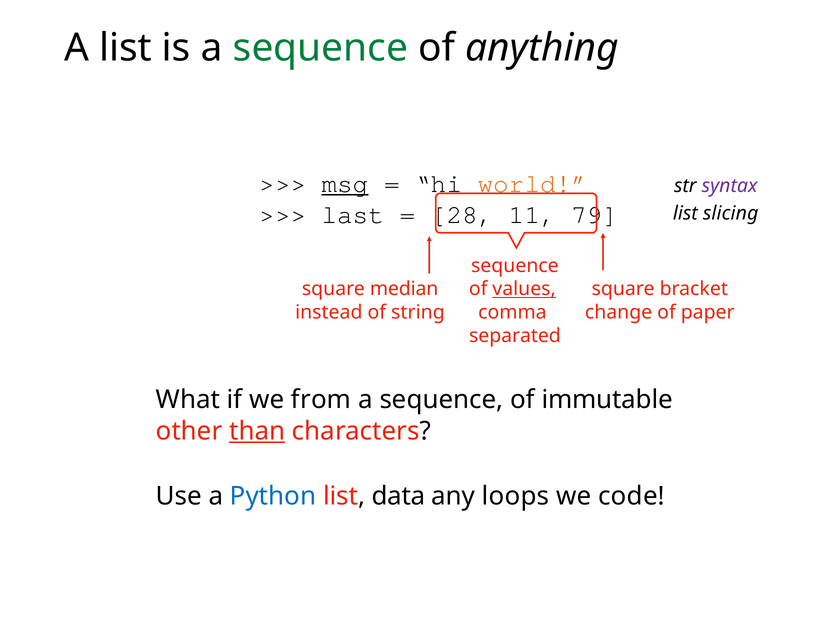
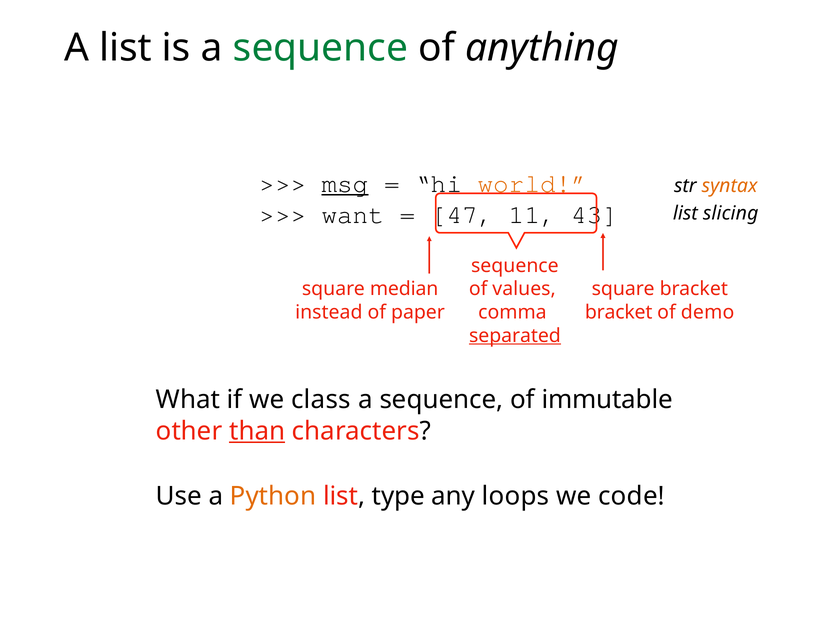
syntax colour: purple -> orange
last: last -> want
28: 28 -> 47
79: 79 -> 43
values underline: present -> none
string: string -> paper
change at (619, 313): change -> bracket
paper: paper -> demo
separated underline: none -> present
from: from -> class
Python colour: blue -> orange
data: data -> type
